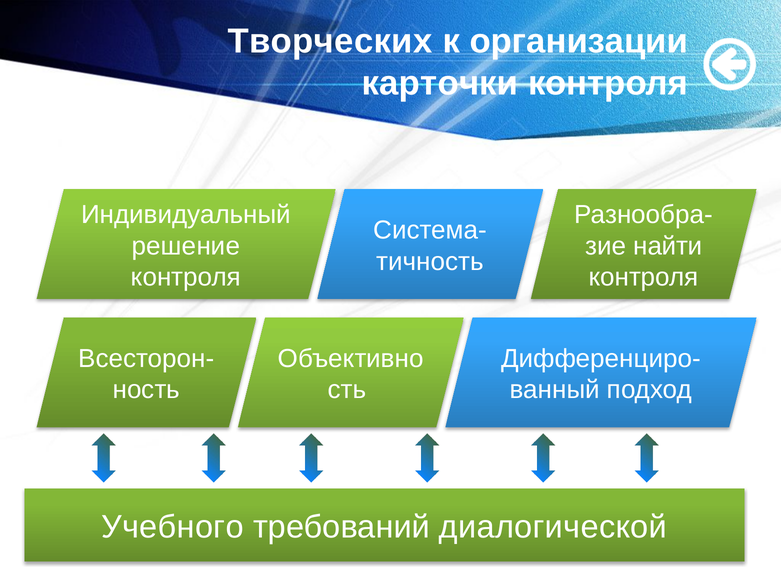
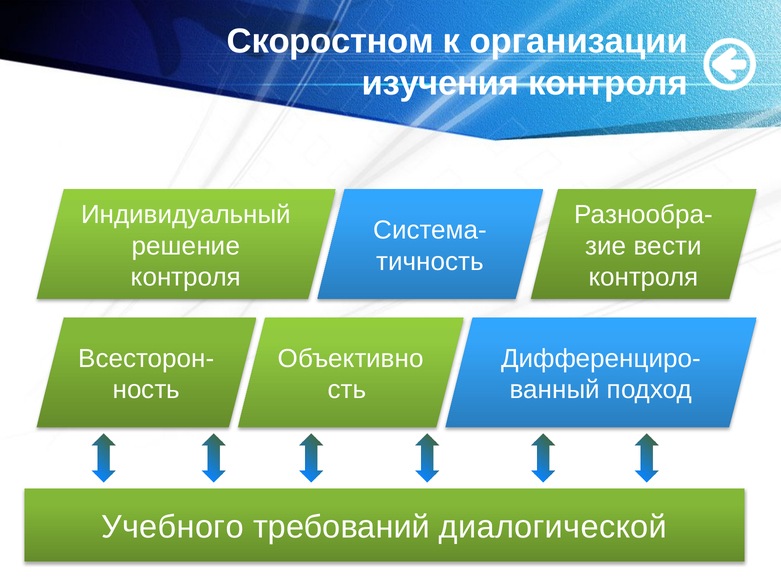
Творческих: Творческих -> Скоростном
карточки: карточки -> изучения
найти: найти -> вести
